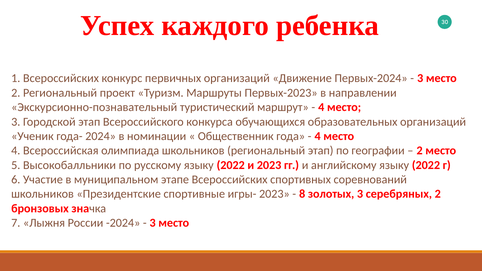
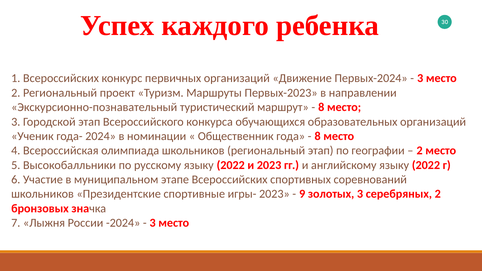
4 at (321, 107): 4 -> 8
4 at (318, 136): 4 -> 8
8: 8 -> 9
